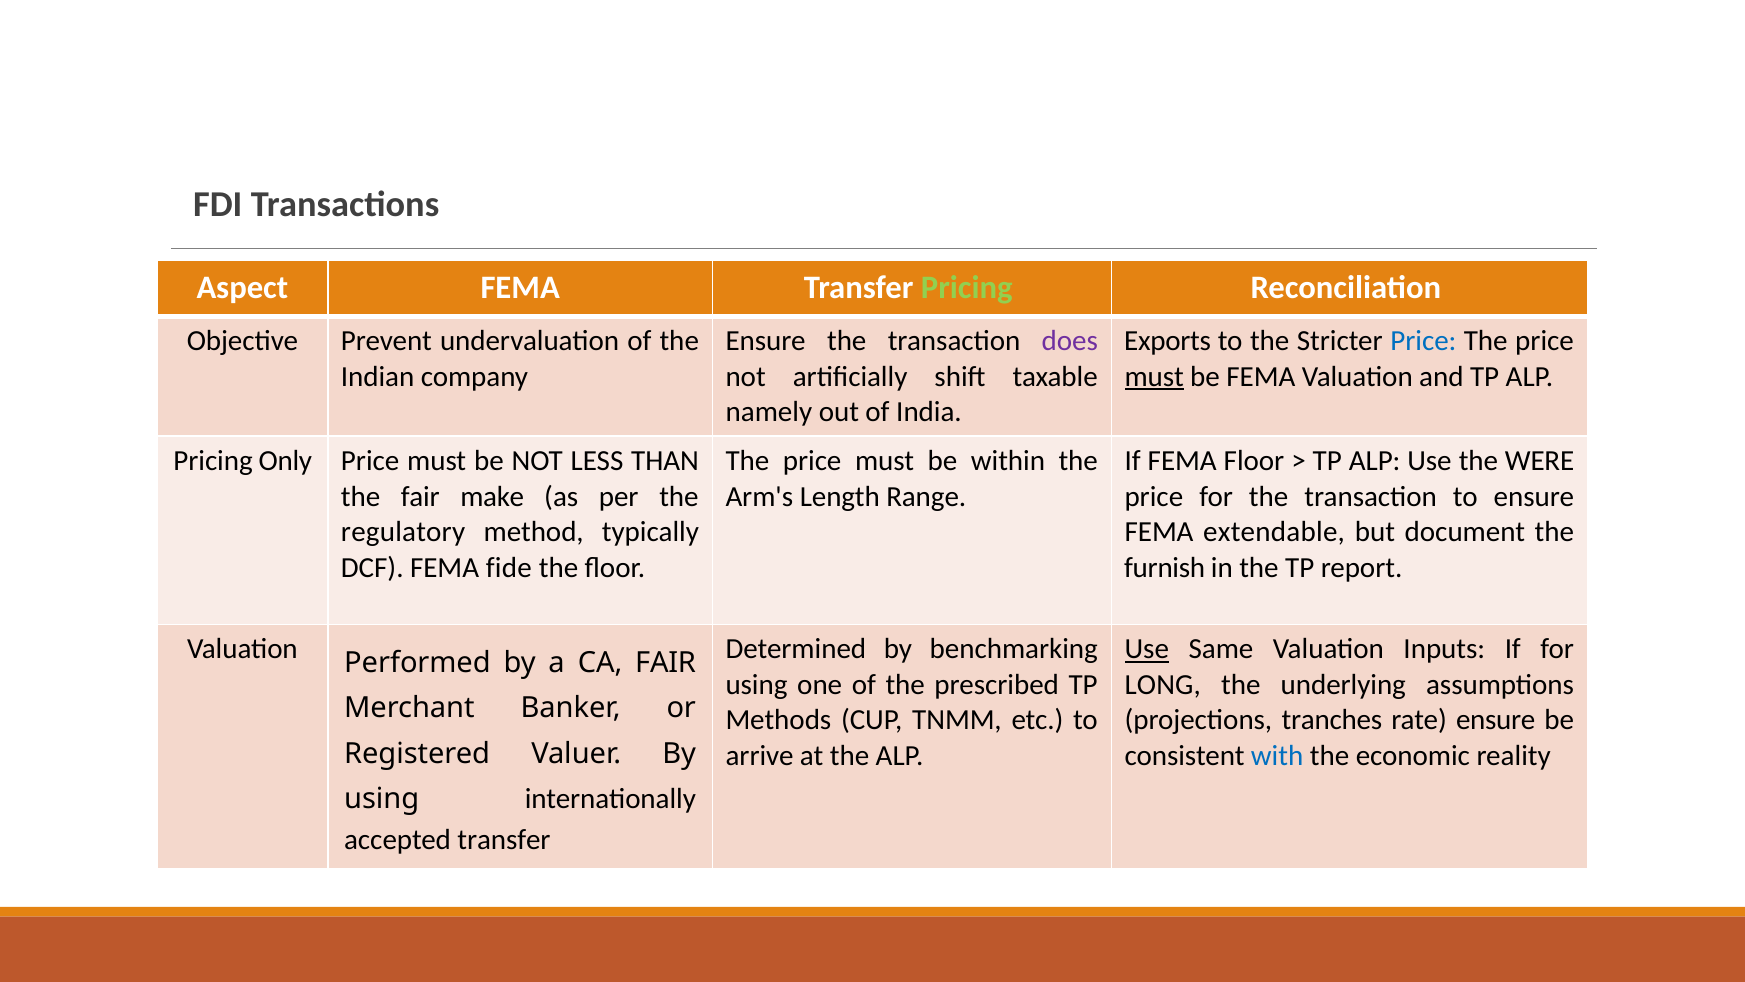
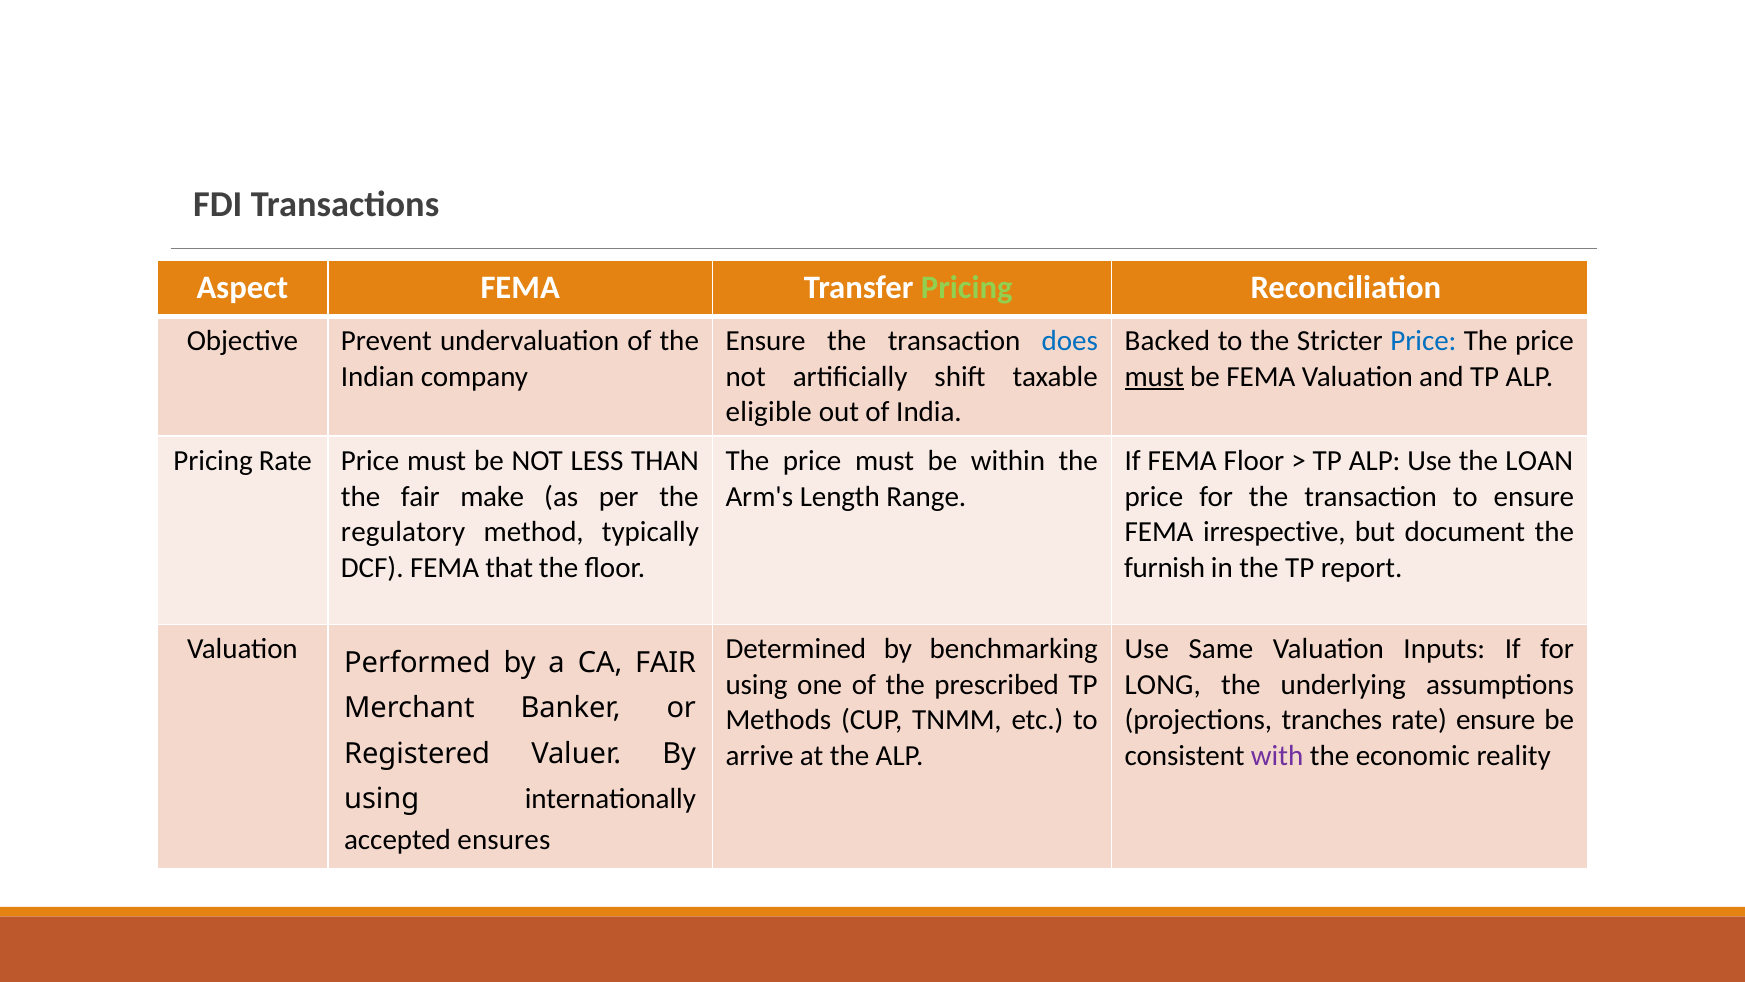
does colour: purple -> blue
Exports: Exports -> Backed
namely: namely -> eligible
Pricing Only: Only -> Rate
WERE: WERE -> LOAN
extendable: extendable -> irrespective
fide: fide -> that
Use at (1147, 649) underline: present -> none
with colour: blue -> purple
accepted transfer: transfer -> ensures
